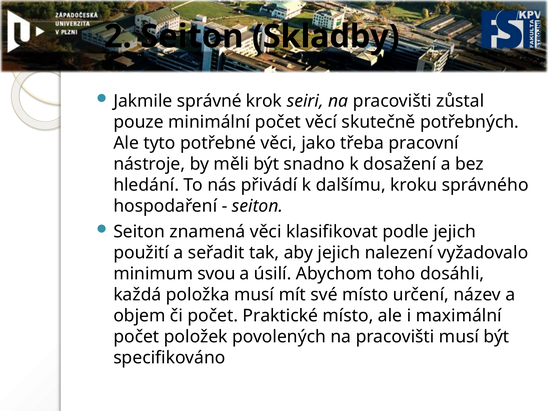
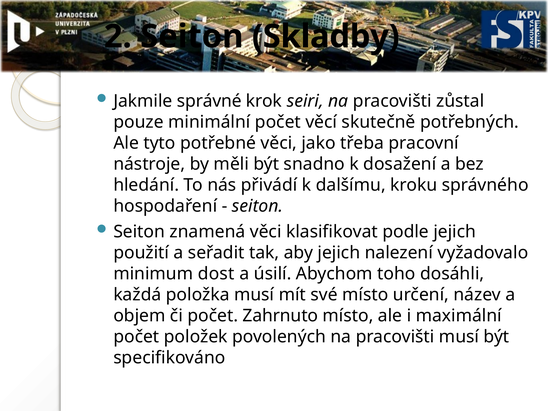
svou: svou -> dost
Praktické: Praktické -> Zahrnuto
